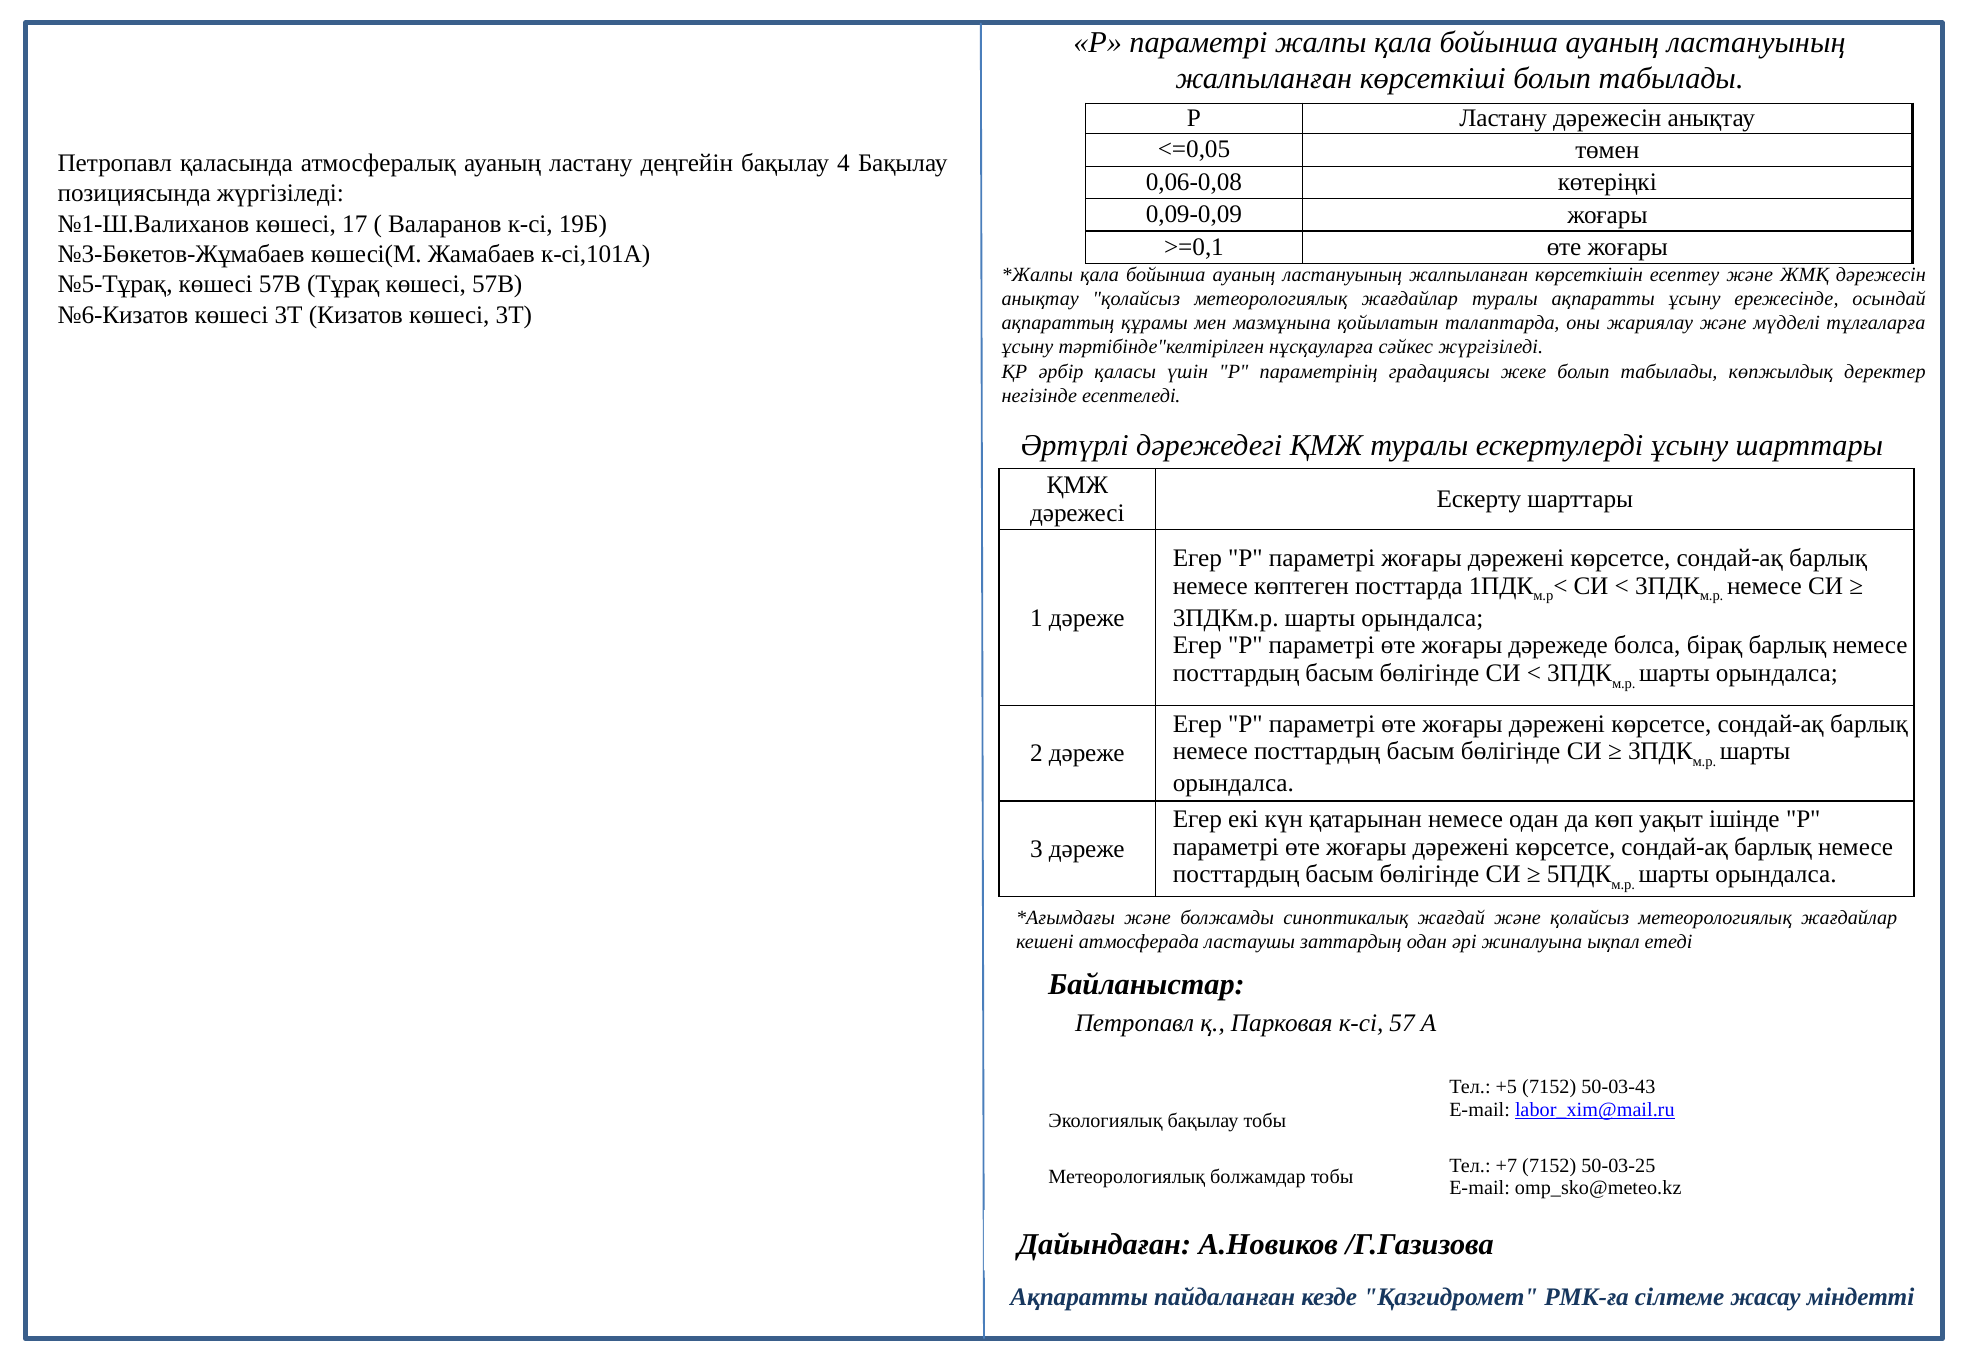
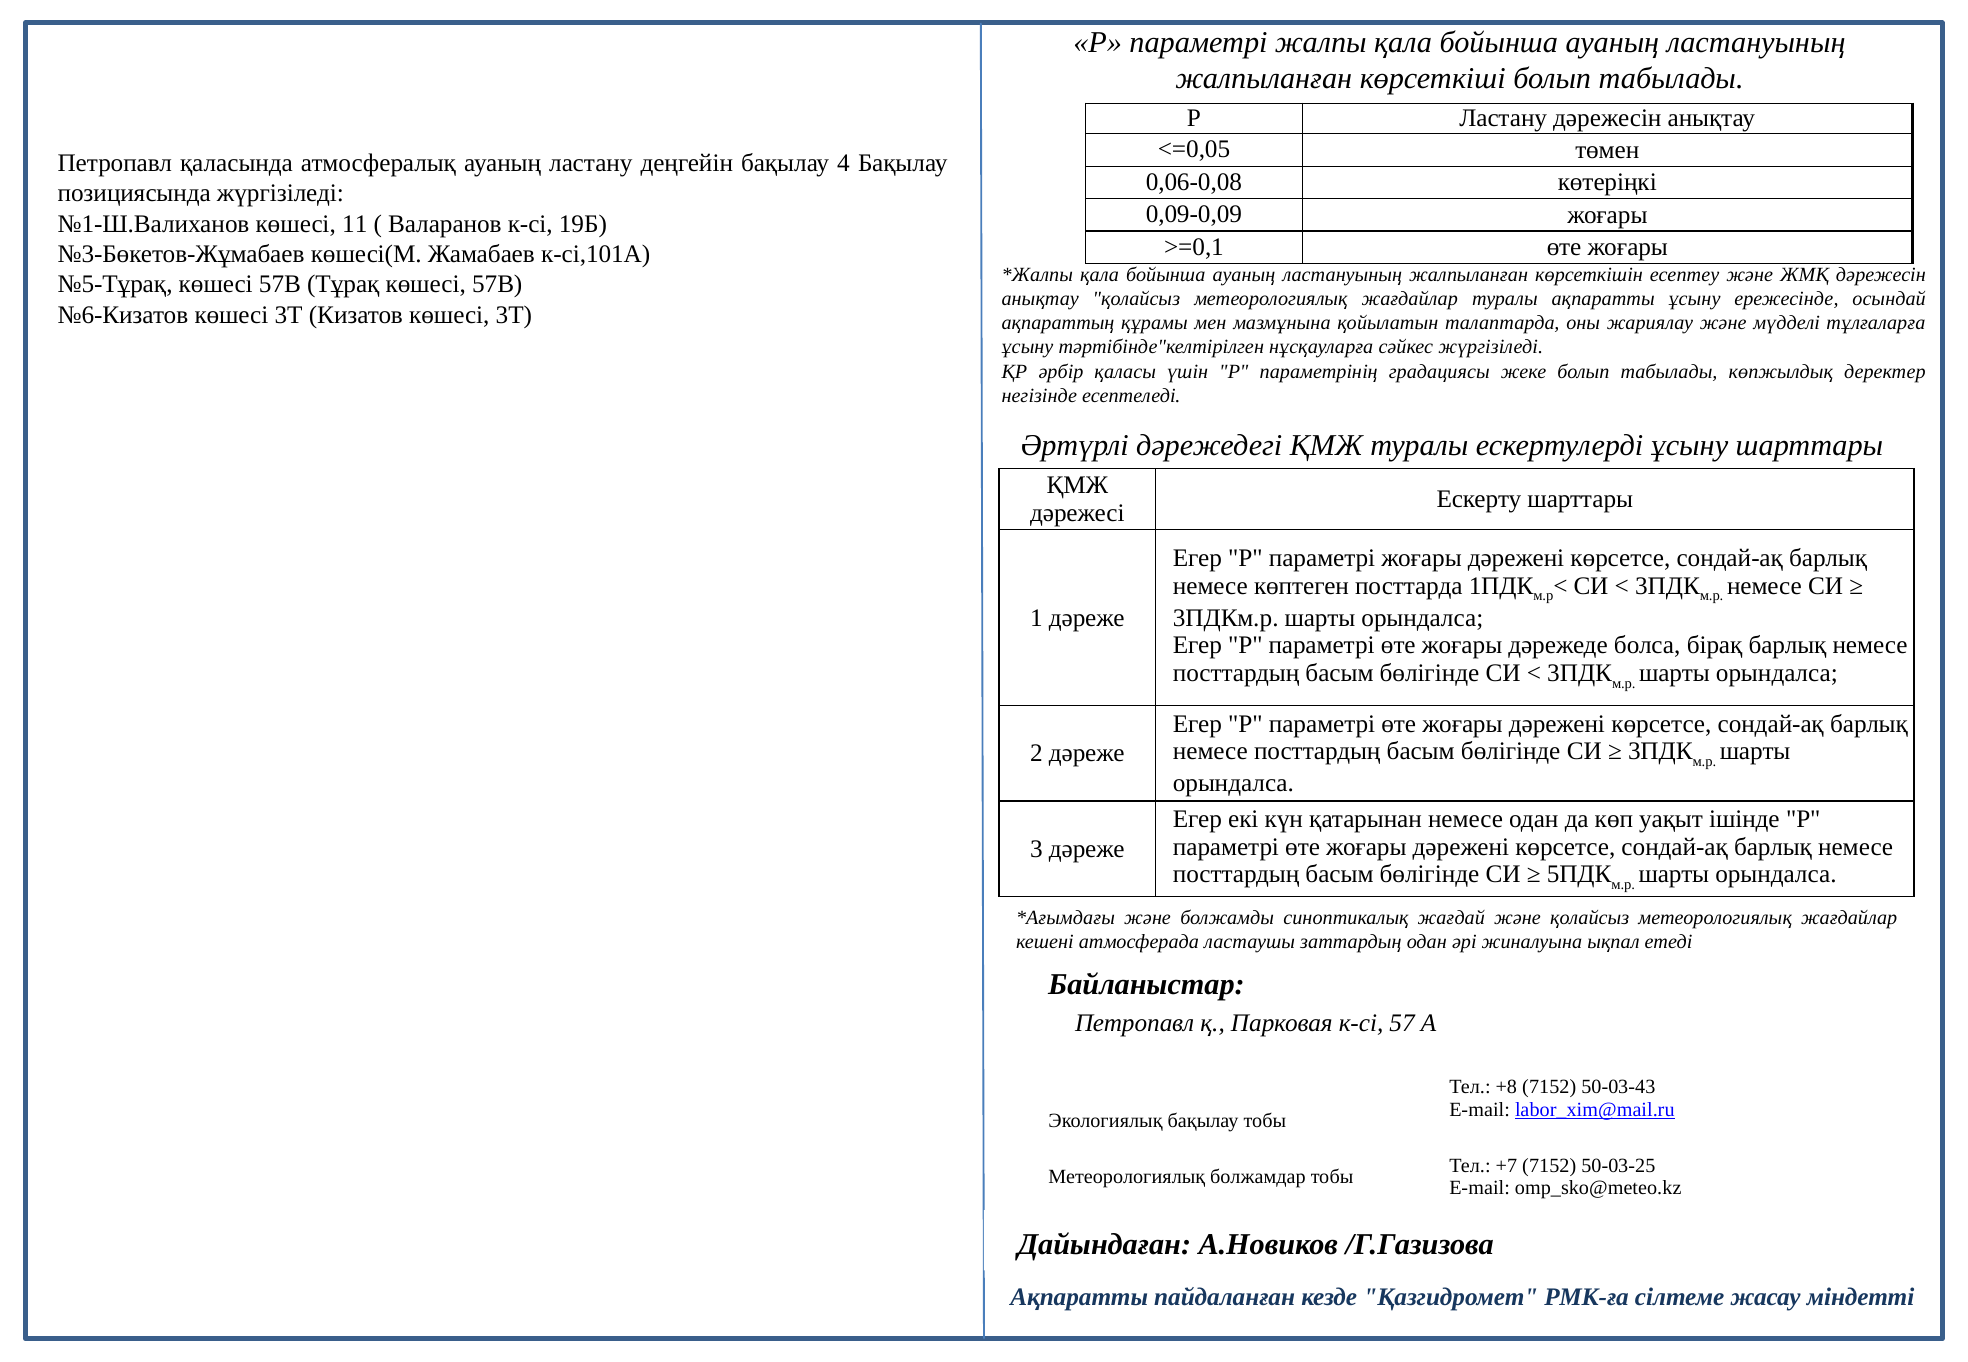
17: 17 -> 11
+5: +5 -> +8
